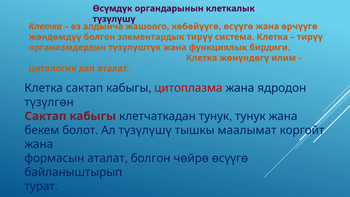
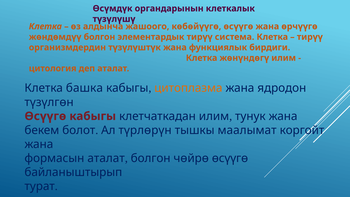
Клетка сактап: сактап -> башка
цитоплазма colour: red -> orange
Сактап at (45, 116): Сактап -> Өсүүгө
клетчаткадан тунук: тунук -> илим
Ал түзүлүшү: түзүлүшү -> түрлөрүн
